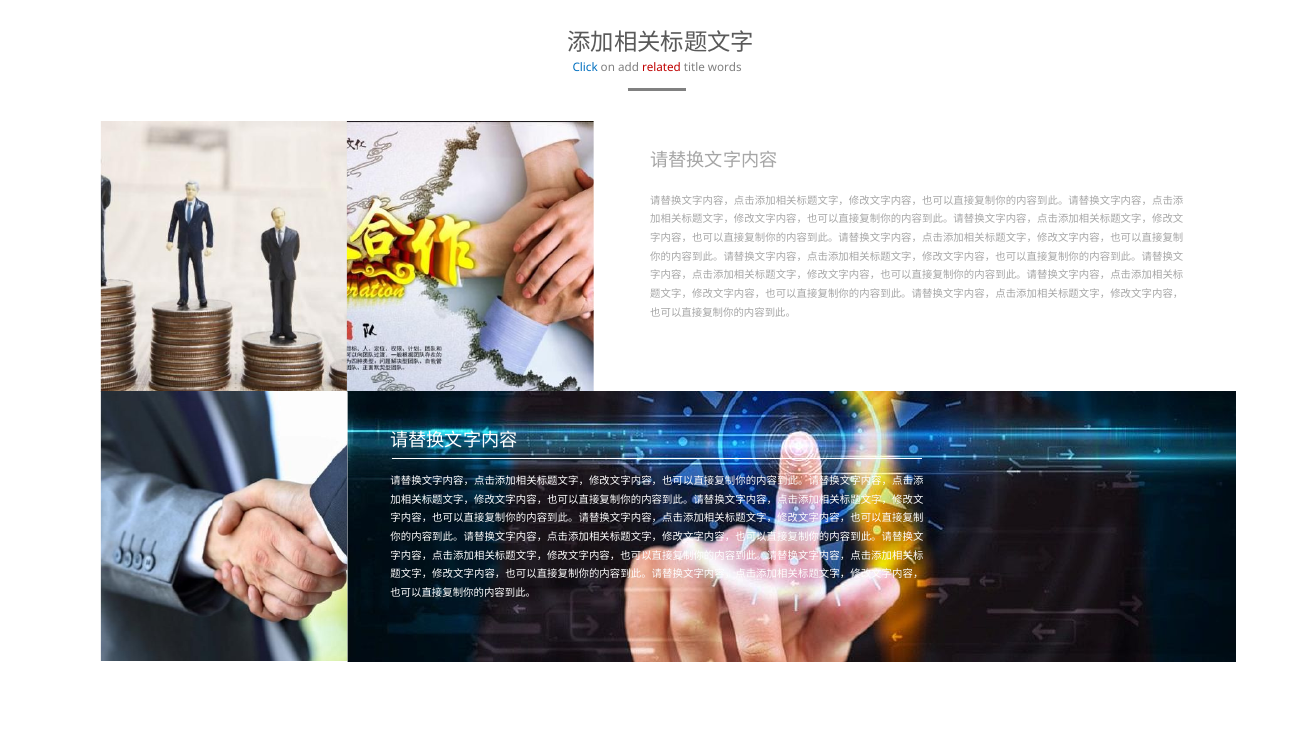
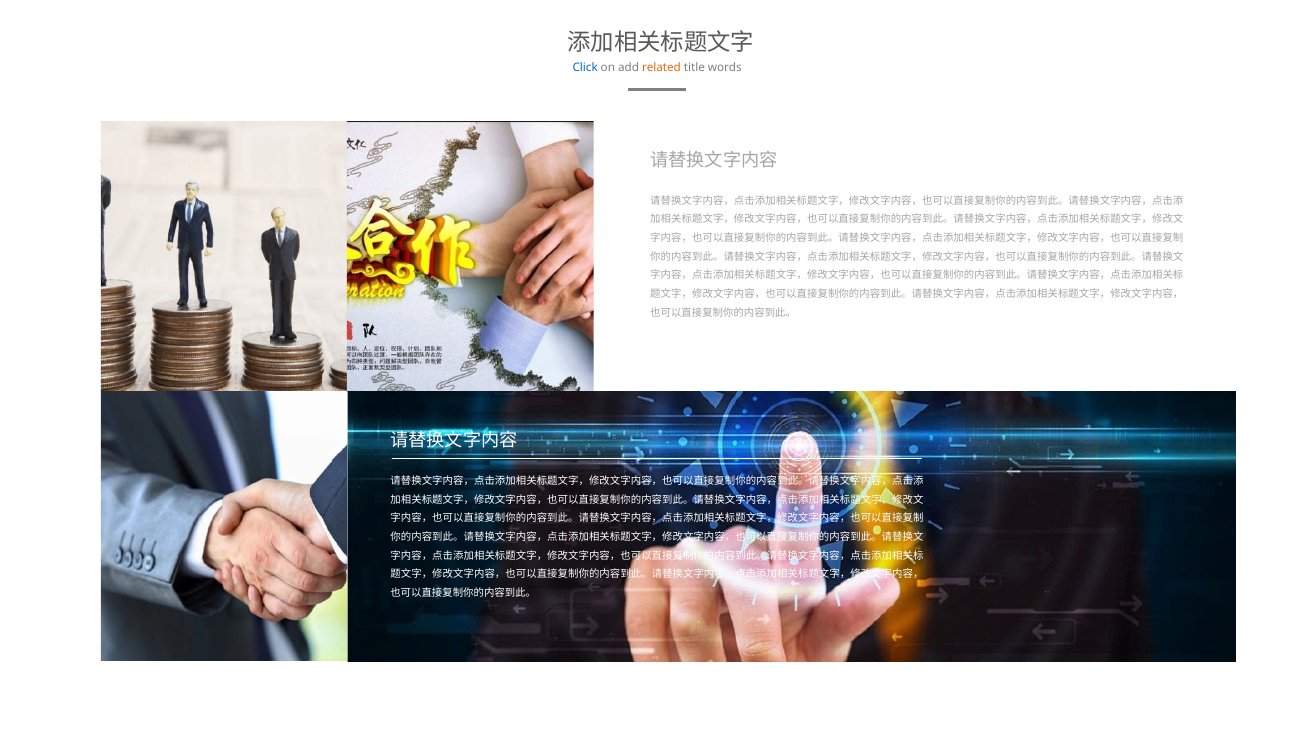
related colour: red -> orange
